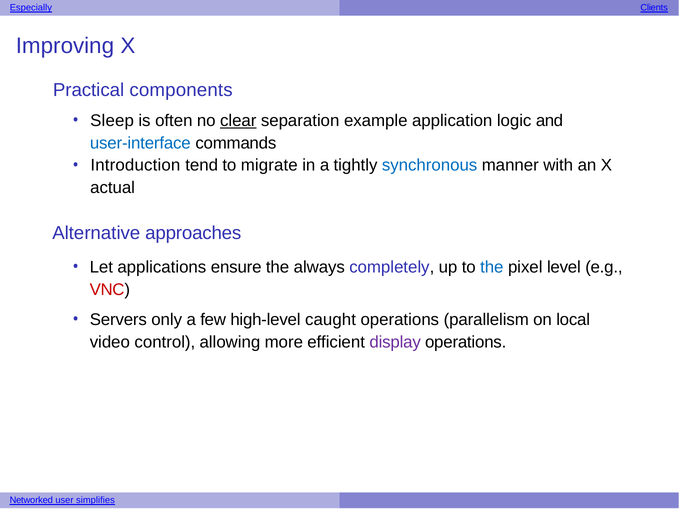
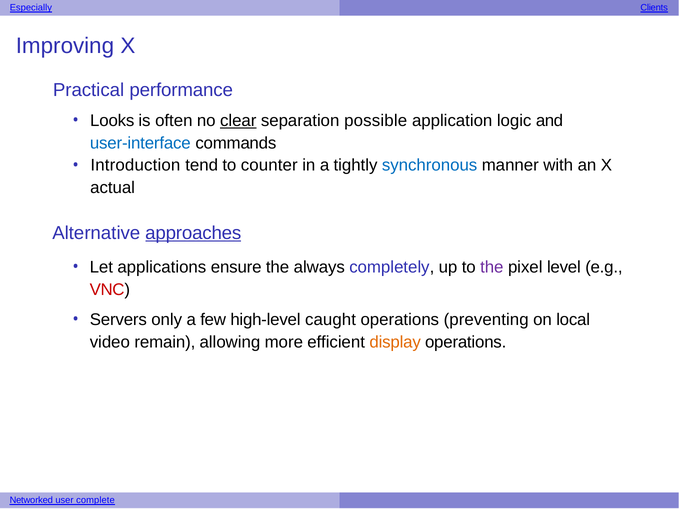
components: components -> performance
Sleep: Sleep -> Looks
example: example -> possible
migrate: migrate -> counter
approaches underline: none -> present
the at (492, 268) colour: blue -> purple
parallelism: parallelism -> preventing
control: control -> remain
display colour: purple -> orange
simplifies: simplifies -> complete
